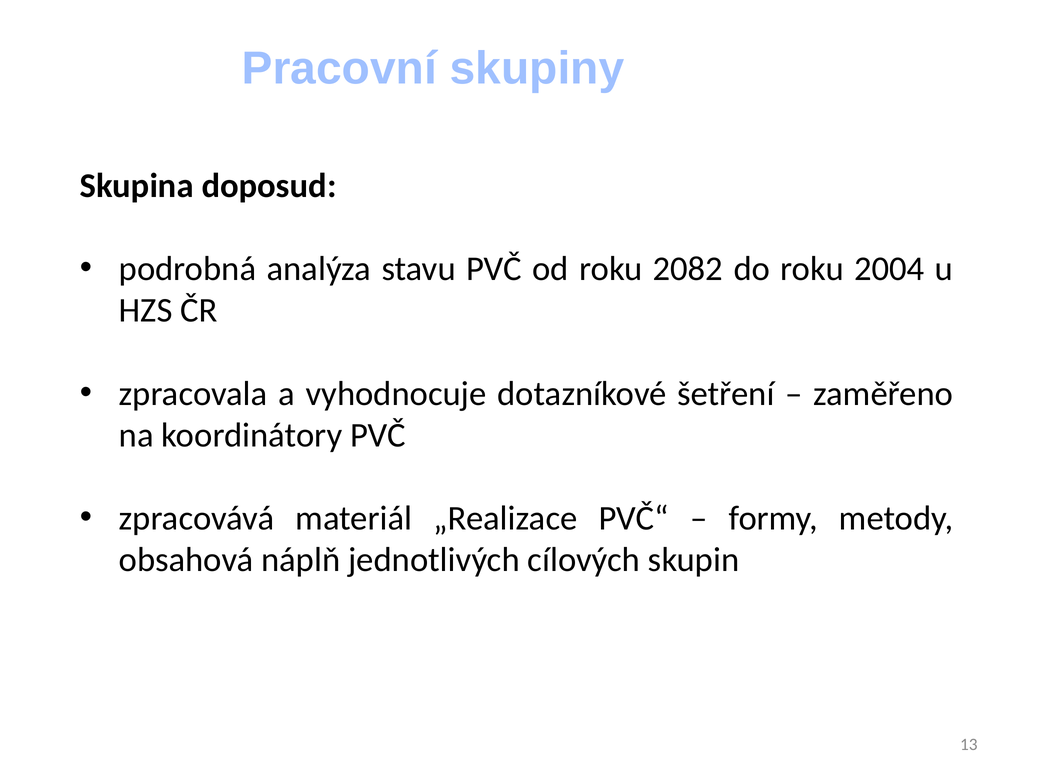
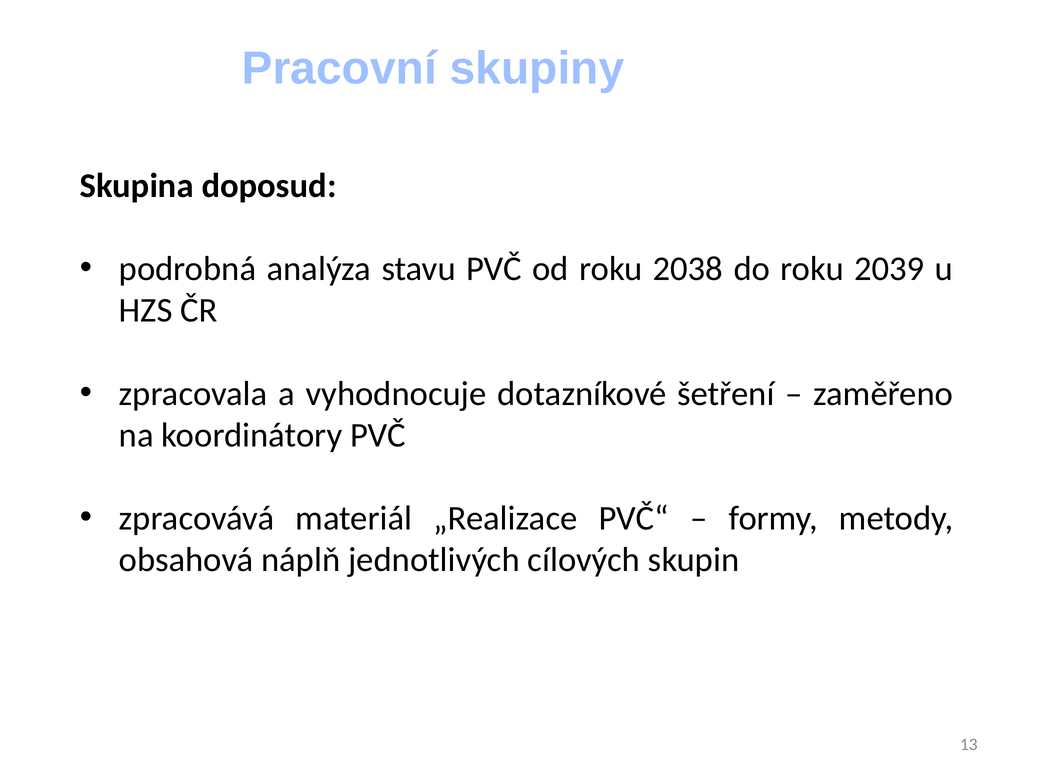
2082: 2082 -> 2038
2004: 2004 -> 2039
